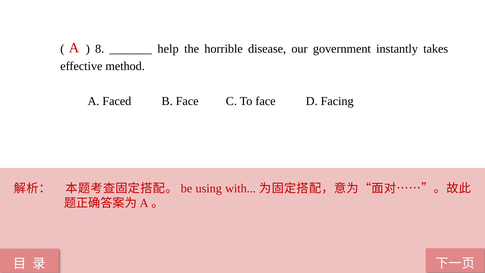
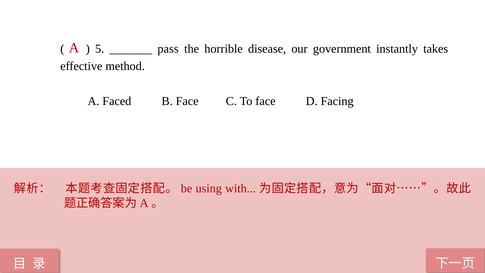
8: 8 -> 5
help: help -> pass
